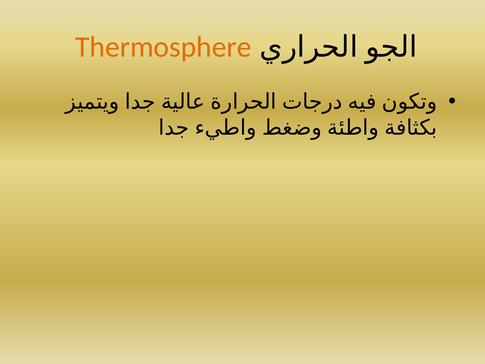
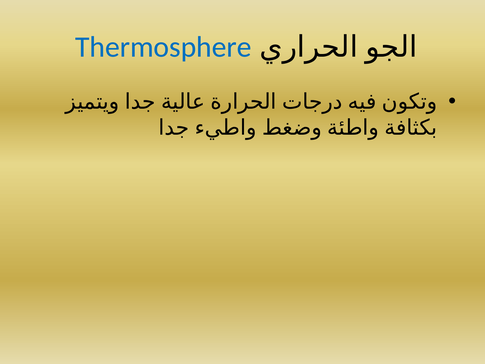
Thermosphere colour: orange -> blue
